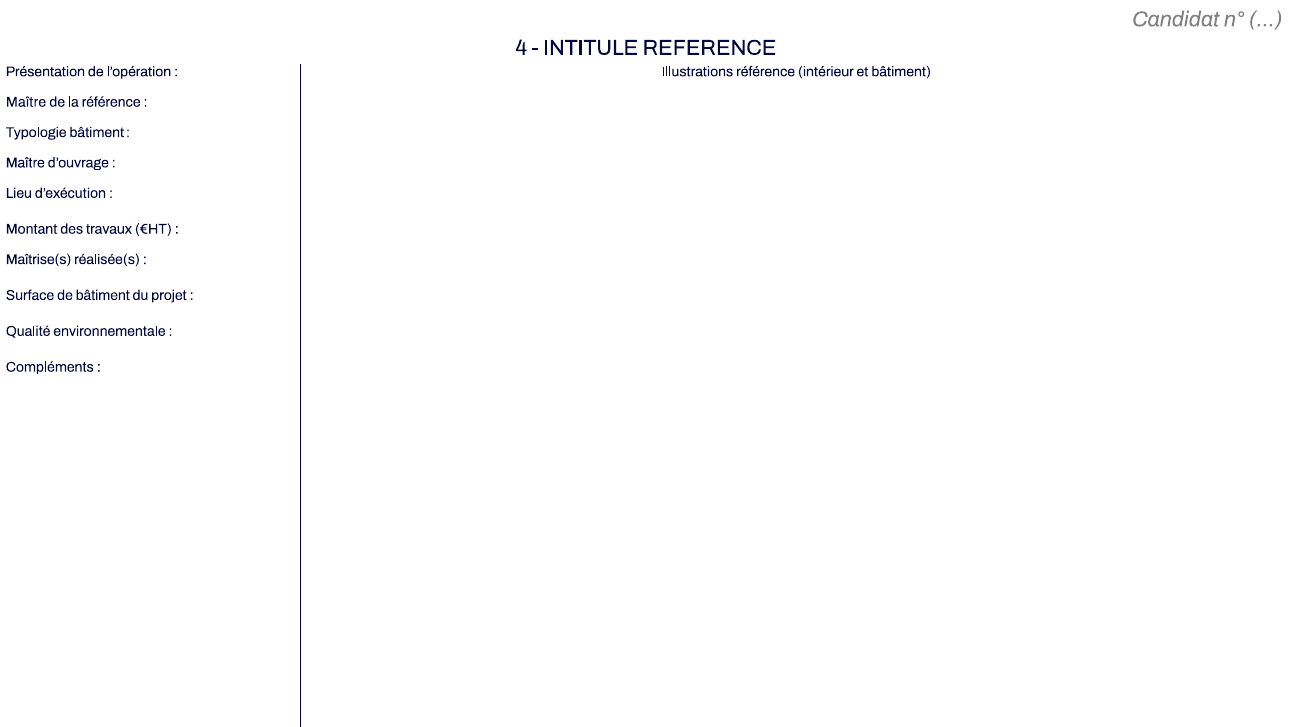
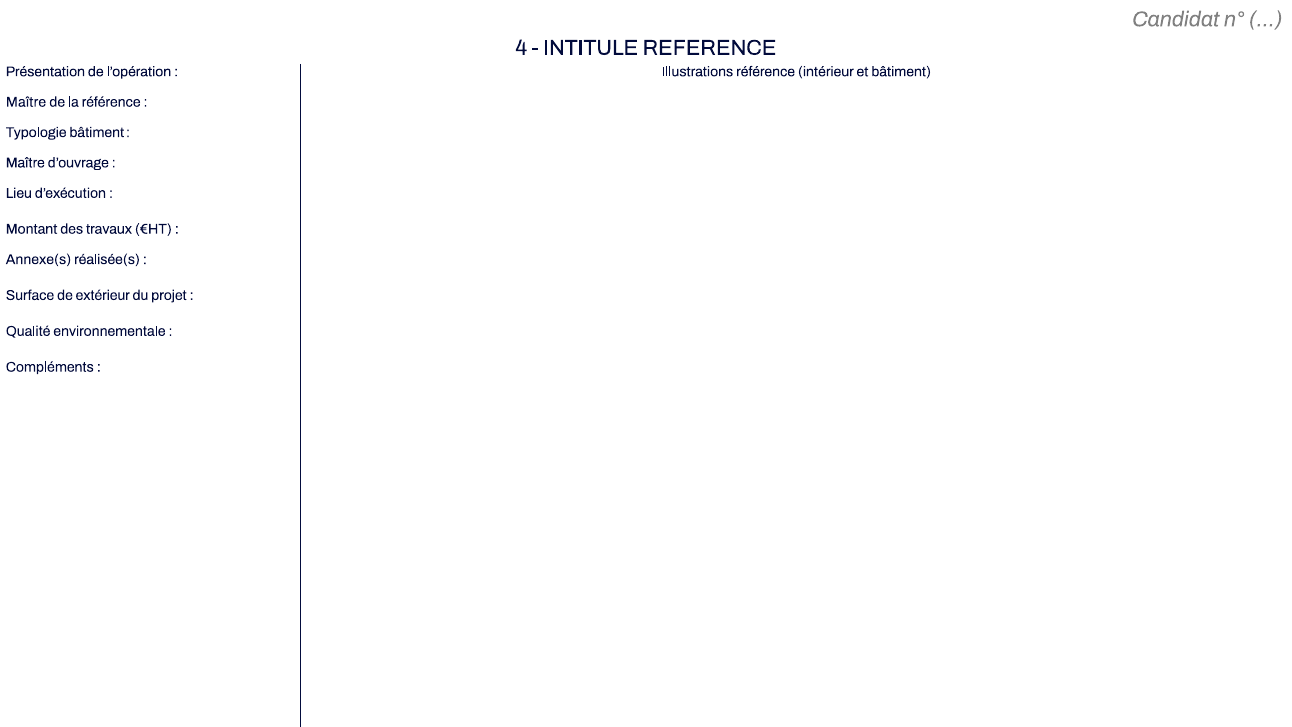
Maîtrise(s: Maîtrise(s -> Annexe(s
de bâtiment: bâtiment -> extérieur
